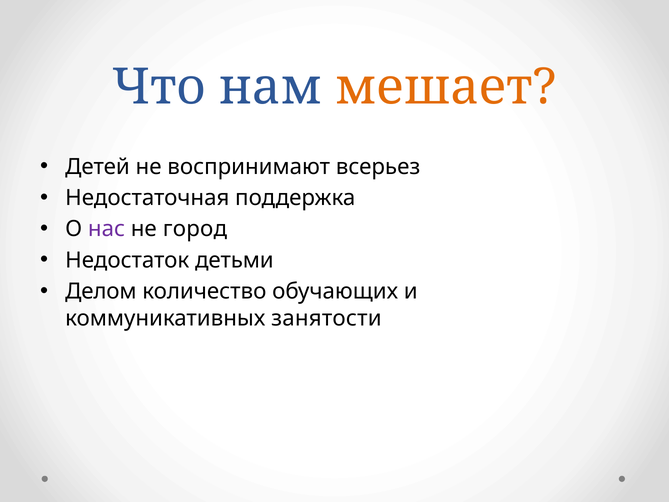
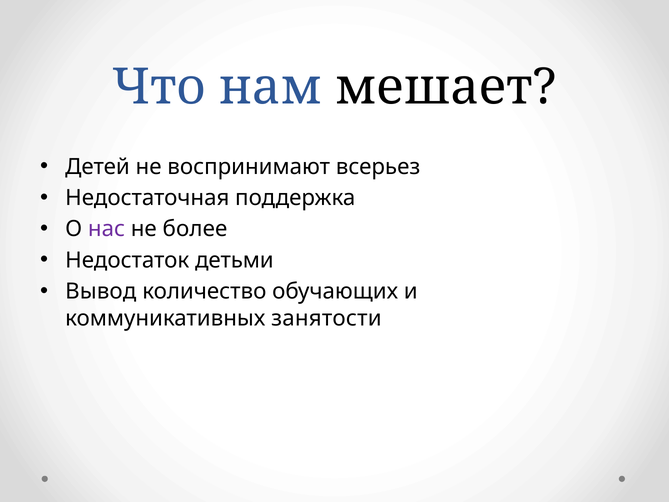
мешает colour: orange -> black
город: город -> более
Делом: Делом -> Вывод
